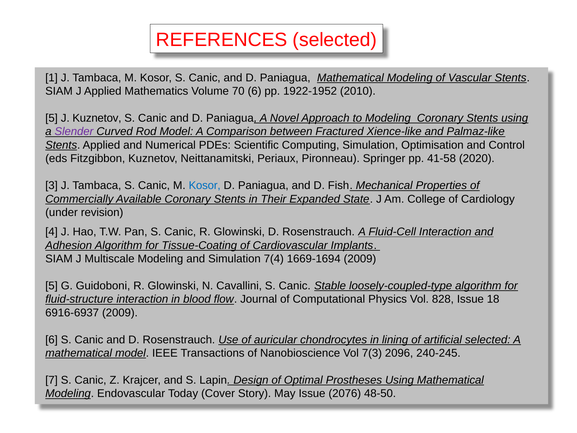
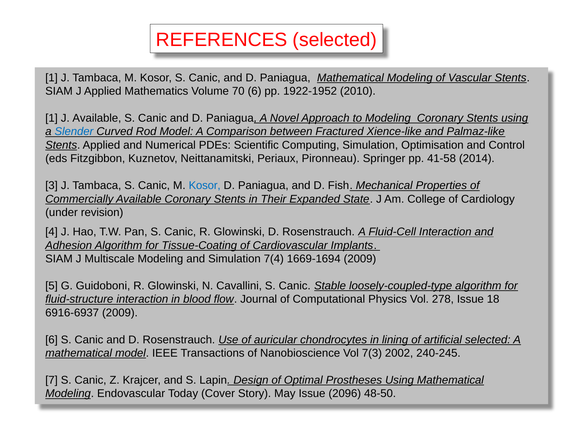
5 at (52, 118): 5 -> 1
J Kuznetov: Kuznetov -> Available
Slender colour: purple -> blue
2020: 2020 -> 2014
828: 828 -> 278
2096: 2096 -> 2002
2076: 2076 -> 2096
